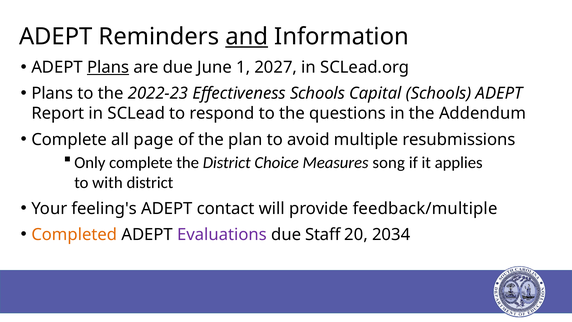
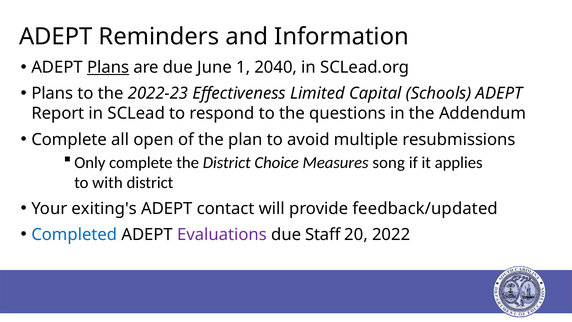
and underline: present -> none
2027: 2027 -> 2040
Effectiveness Schools: Schools -> Limited
page: page -> open
feeling's: feeling's -> exiting's
feedback/multiple: feedback/multiple -> feedback/updated
Completed colour: orange -> blue
2034: 2034 -> 2022
